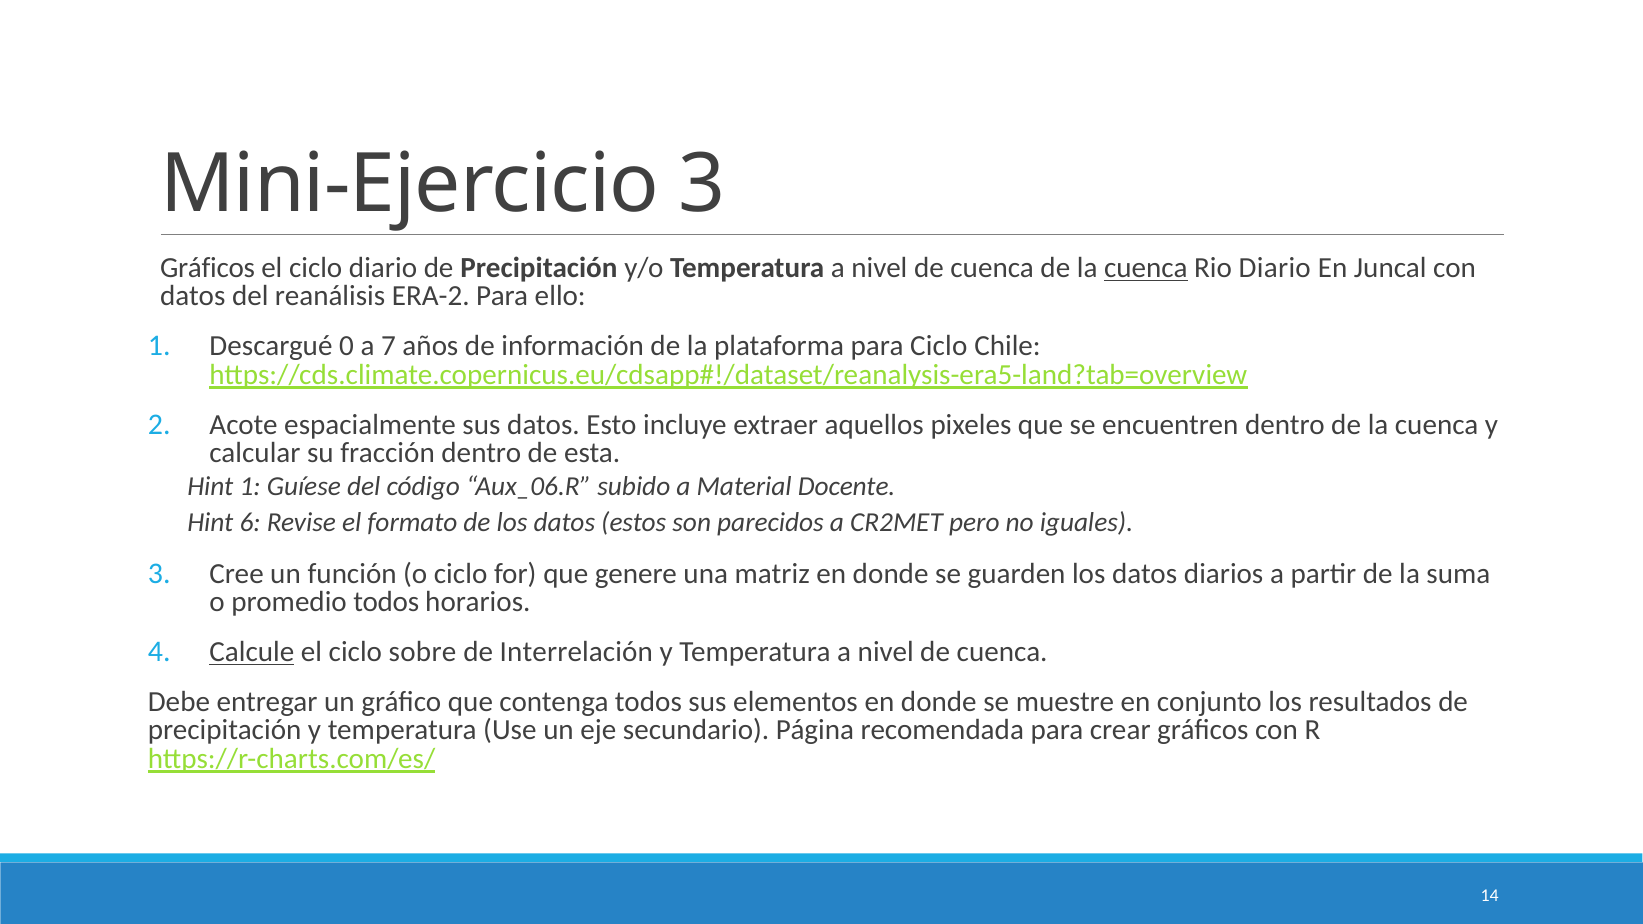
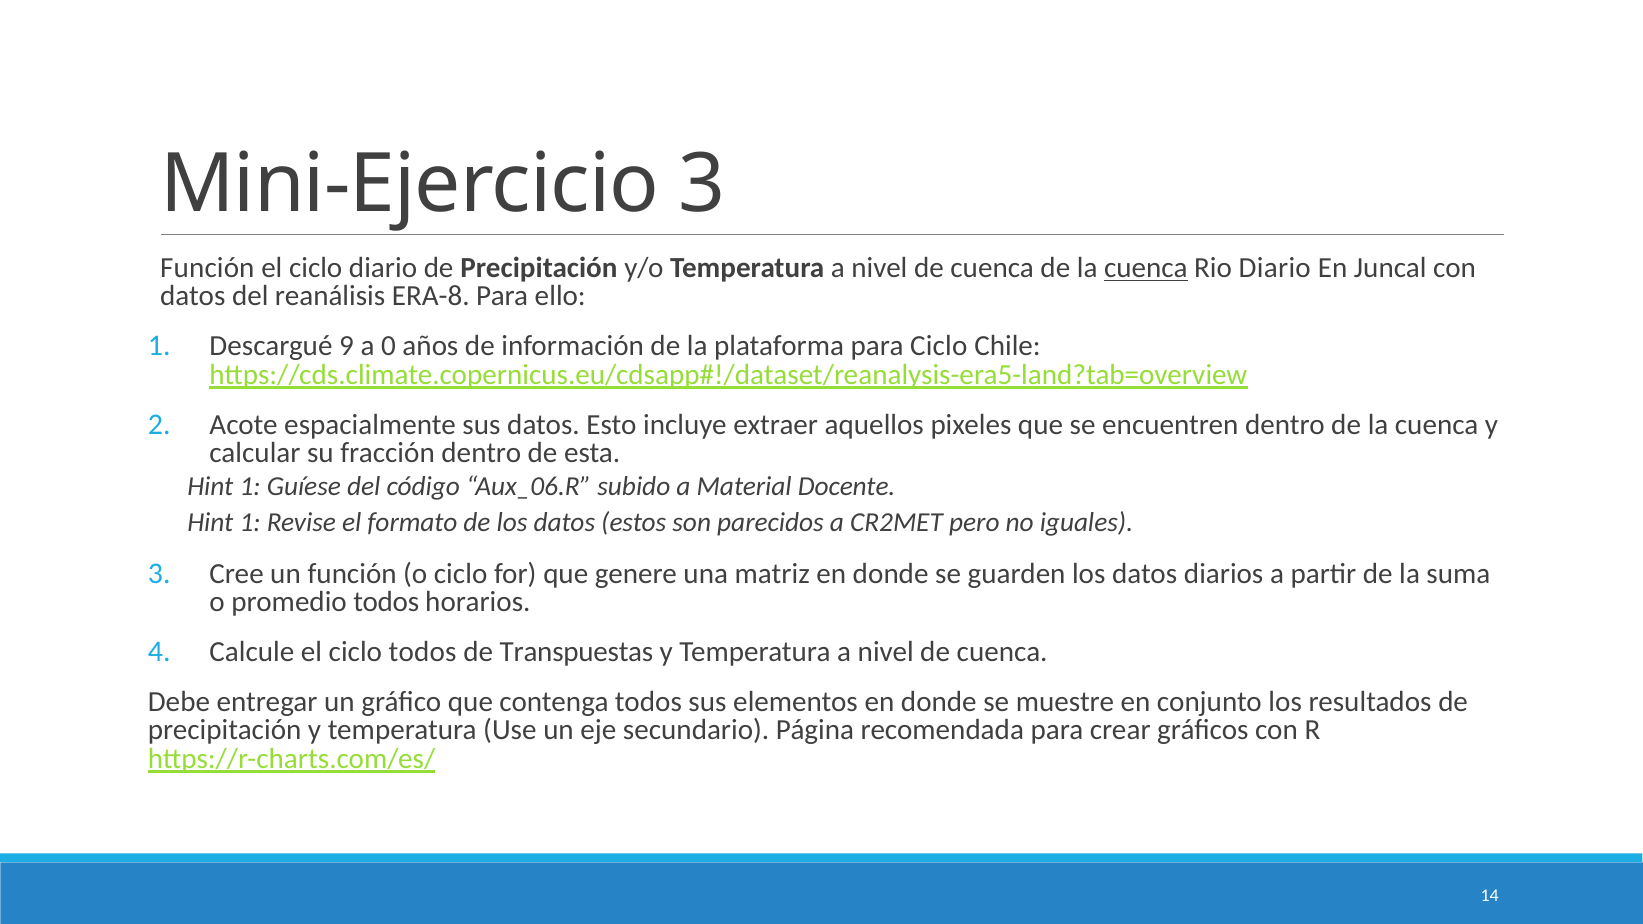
Gráficos at (208, 268): Gráficos -> Función
ERA-2: ERA-2 -> ERA-8
0: 0 -> 9
7: 7 -> 0
6 at (250, 522): 6 -> 1
Calcule underline: present -> none
ciclo sobre: sobre -> todos
Interrelación: Interrelación -> Transpuestas
